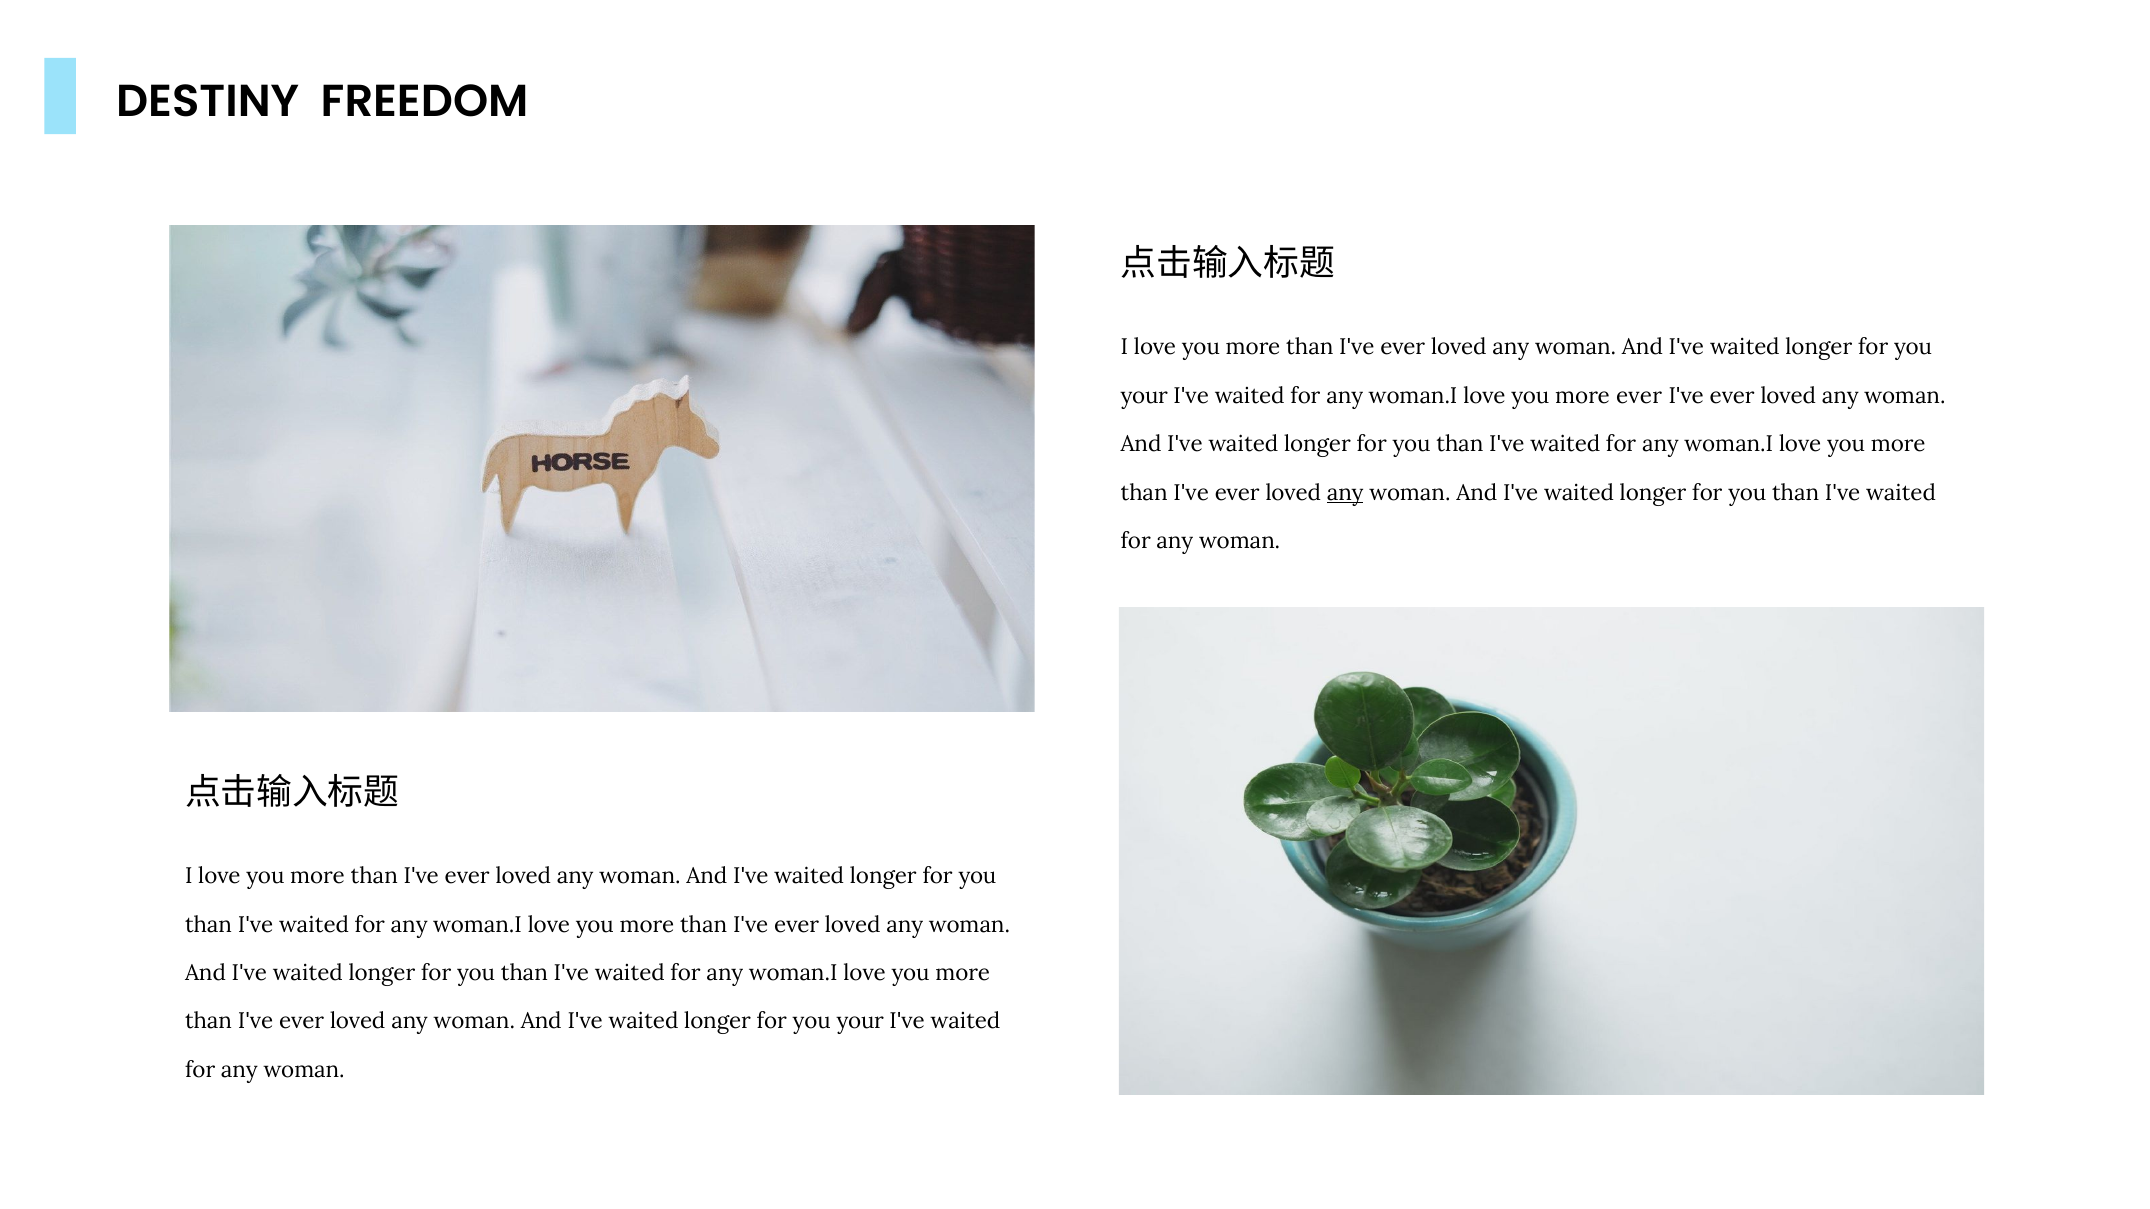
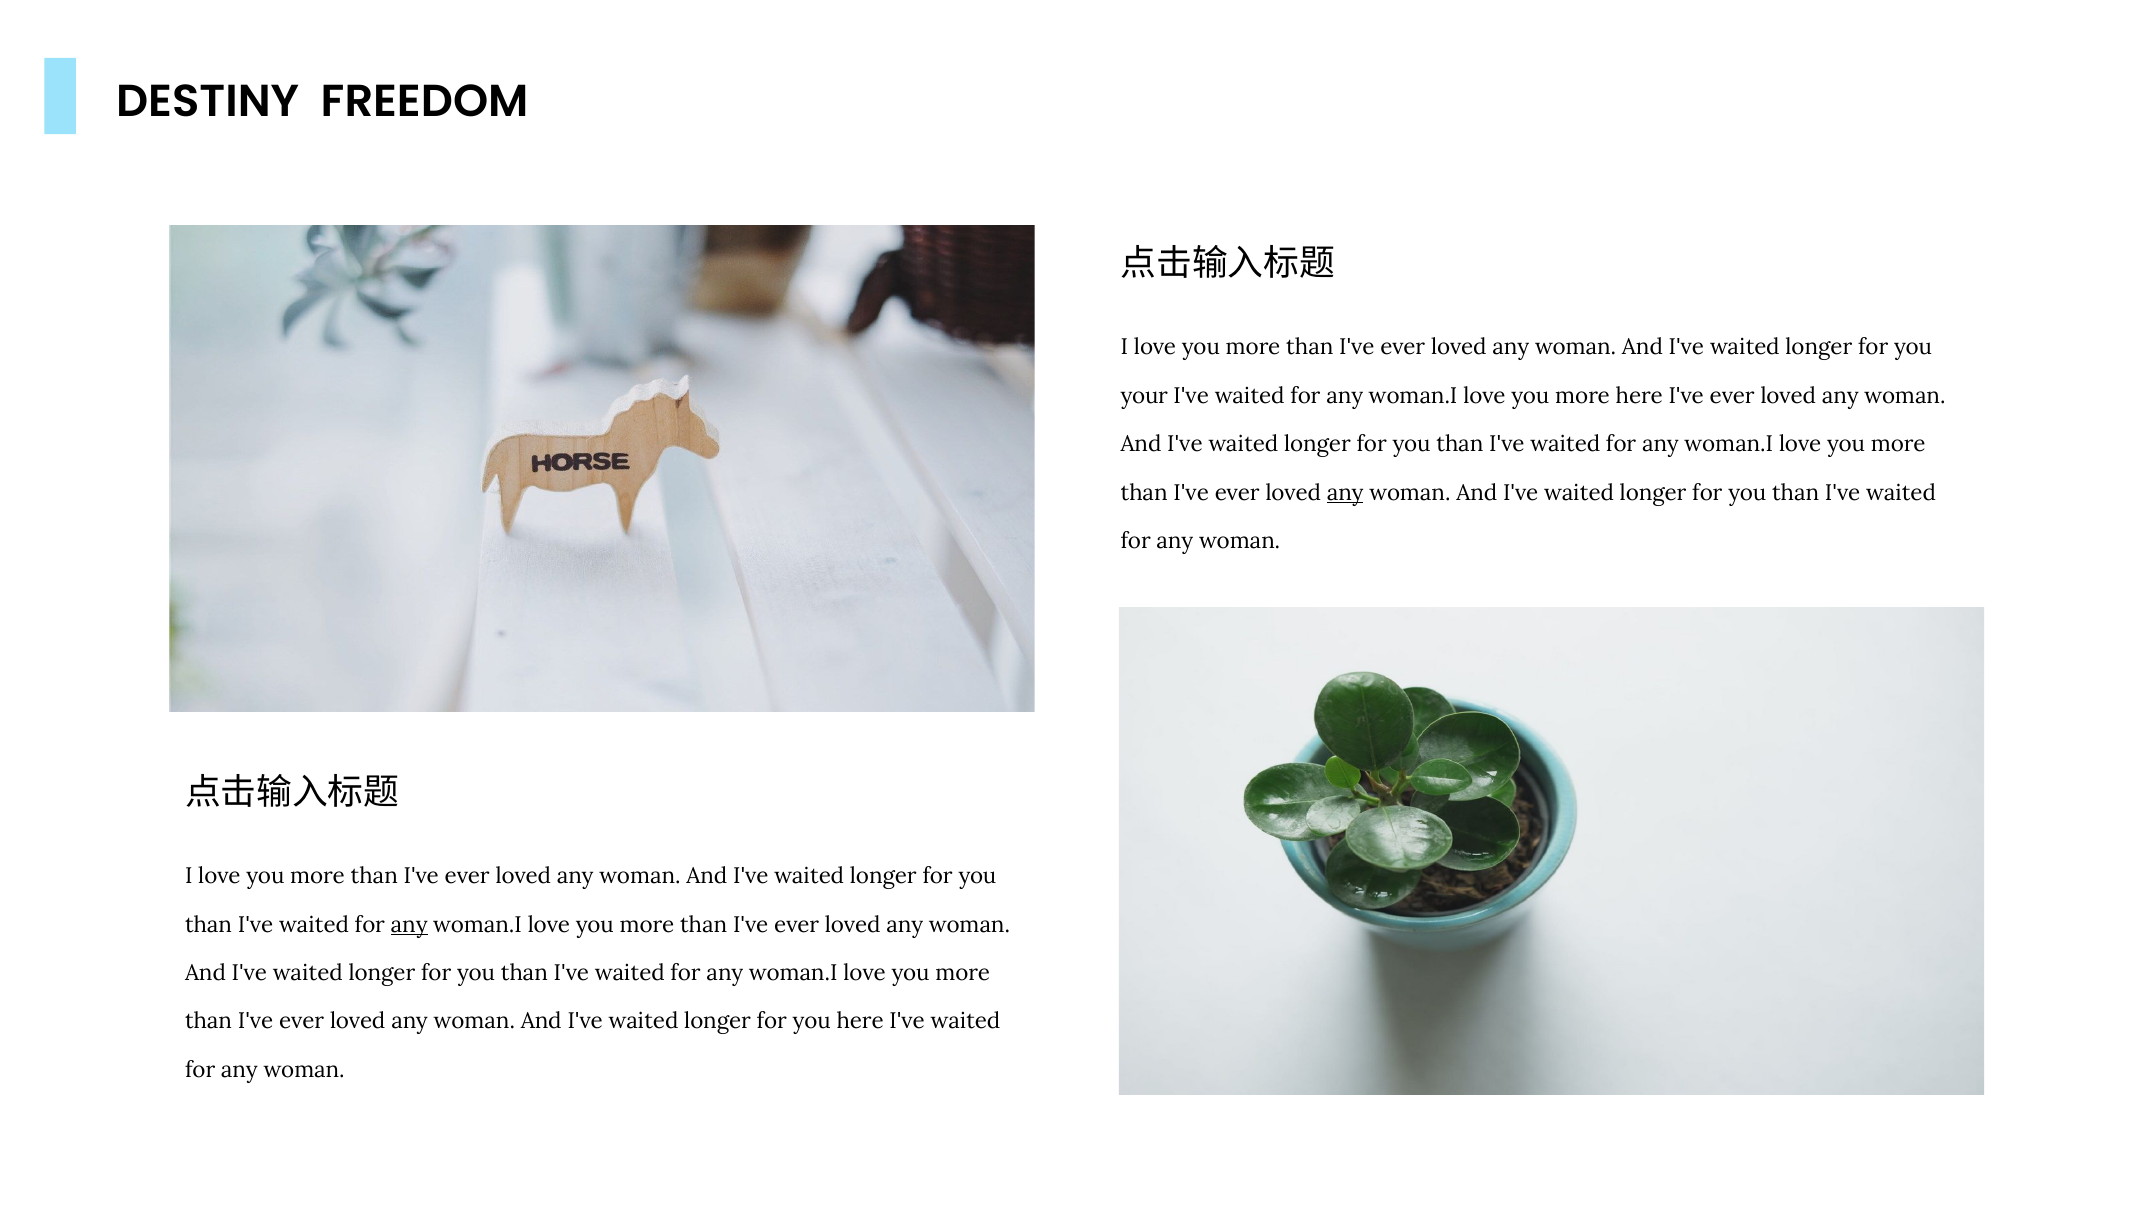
more ever: ever -> here
any at (409, 925) underline: none -> present
your at (860, 1022): your -> here
